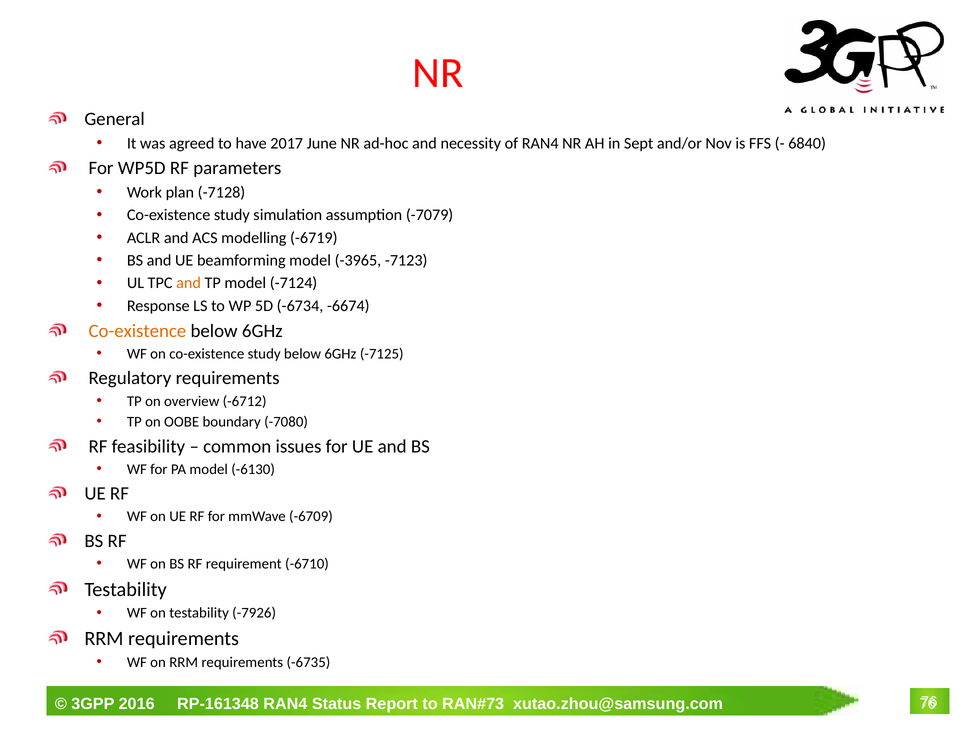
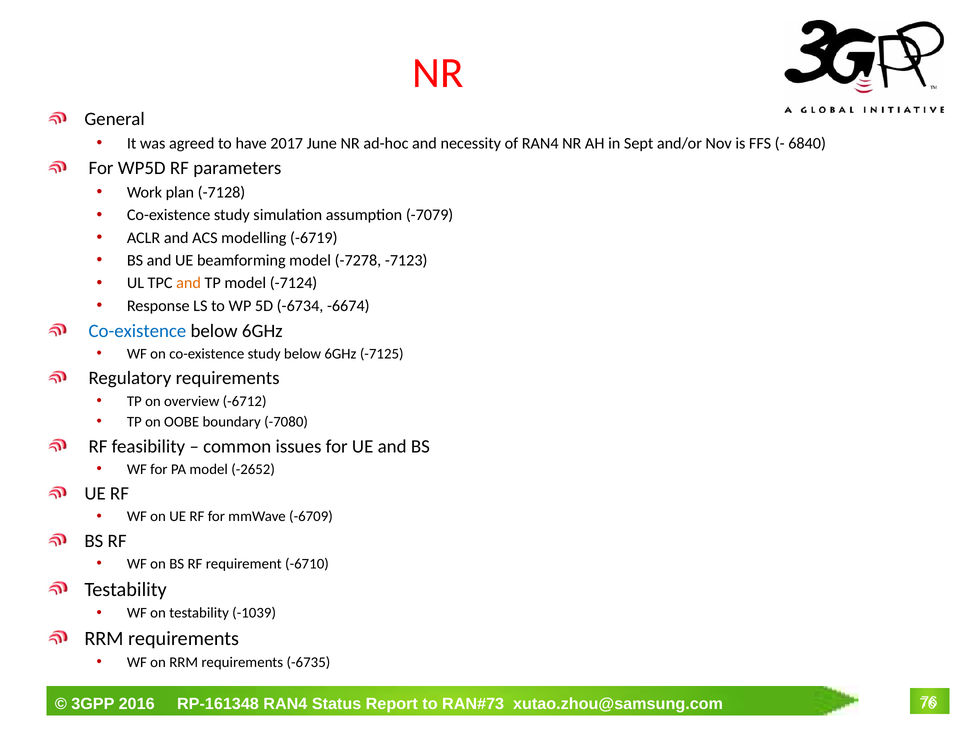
-3965: -3965 -> -7278
Co-existence at (137, 331) colour: orange -> blue
-6130: -6130 -> -2652
-7926: -7926 -> -1039
